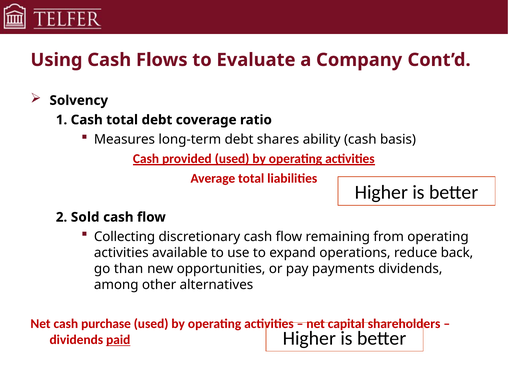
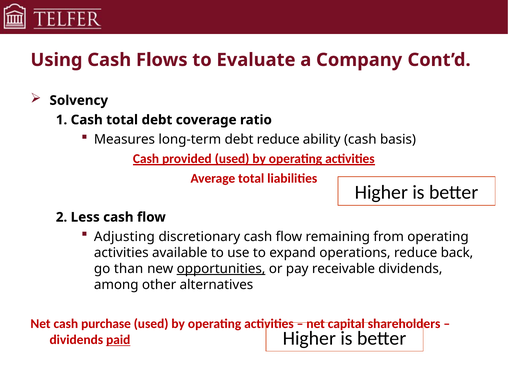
debt shares: shares -> reduce
Sold: Sold -> Less
Collecting: Collecting -> Adjusting
opportunities underline: none -> present
payments: payments -> receivable
